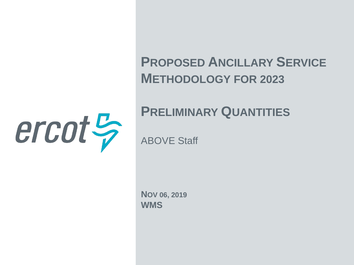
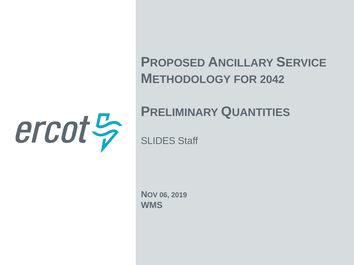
2023: 2023 -> 2042
ABOVE: ABOVE -> SLIDES
